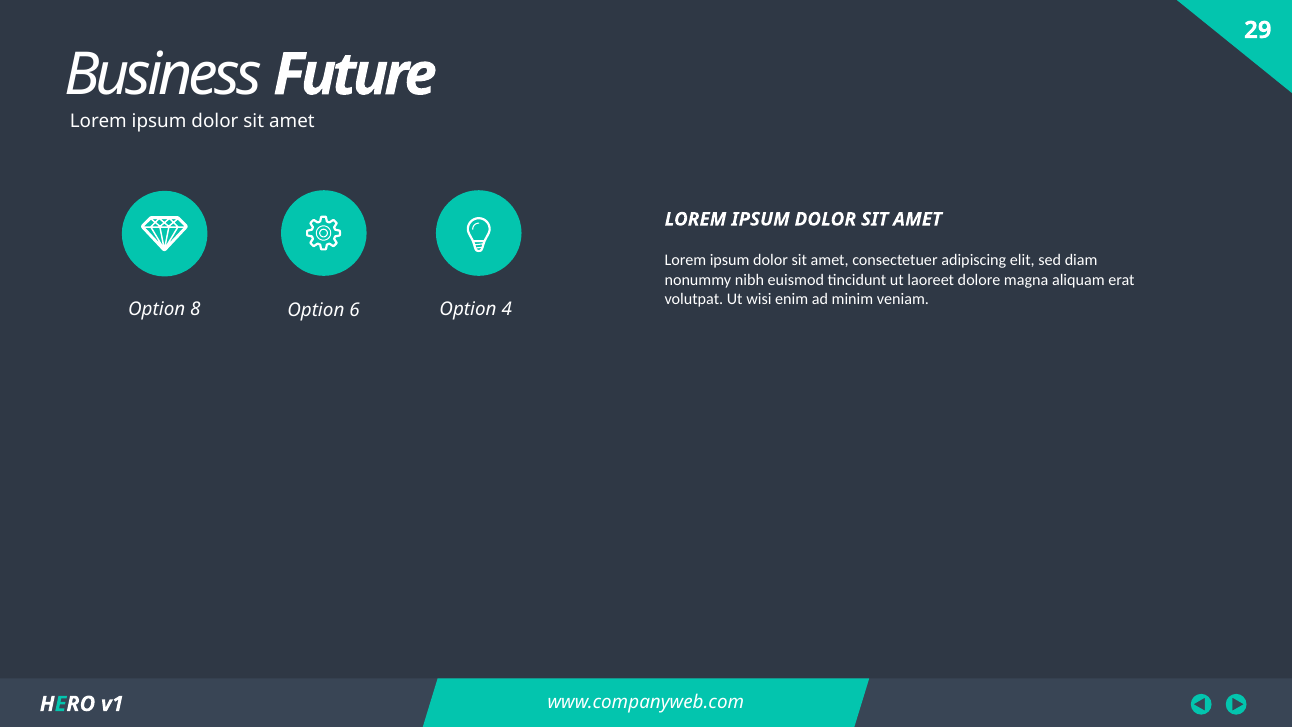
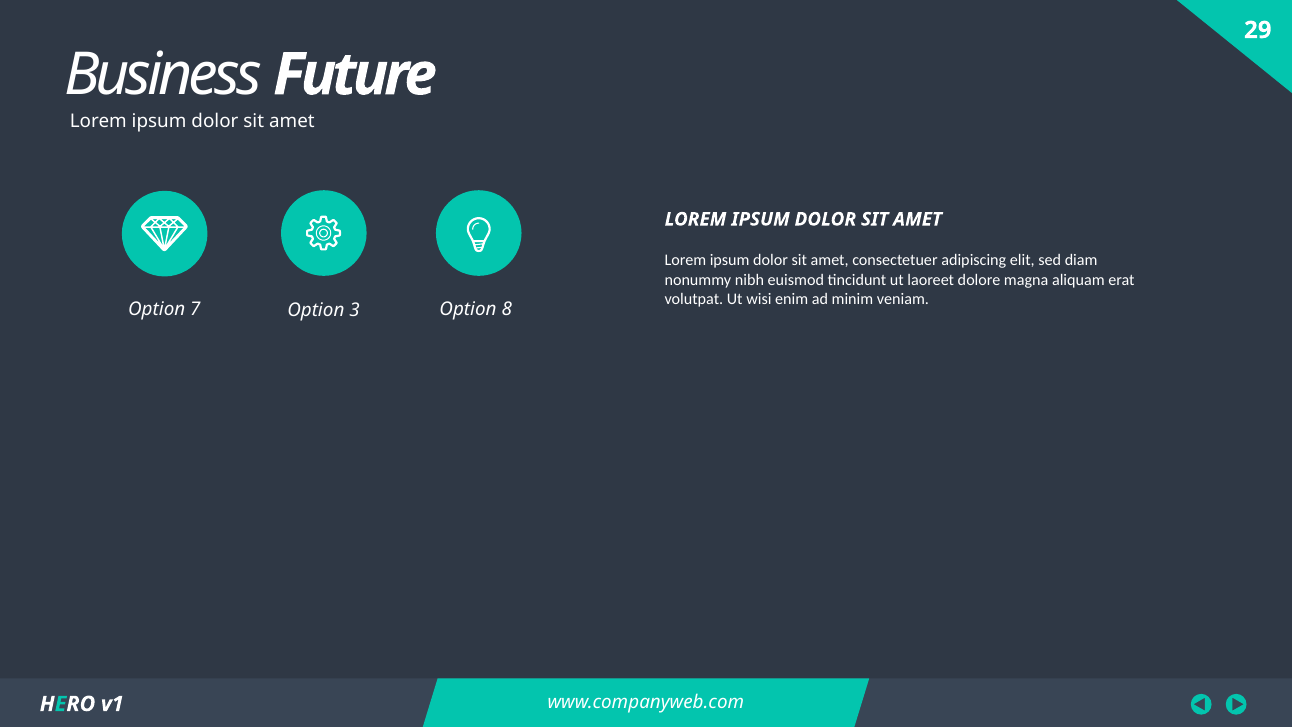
8: 8 -> 7
6: 6 -> 3
4: 4 -> 8
